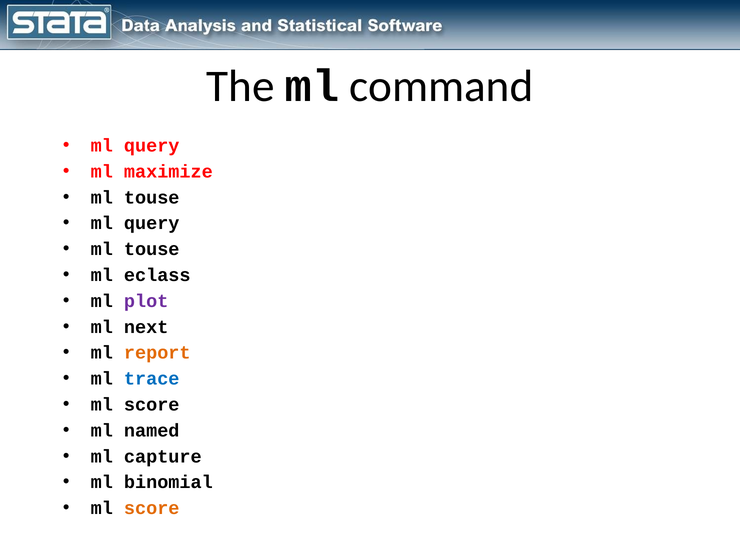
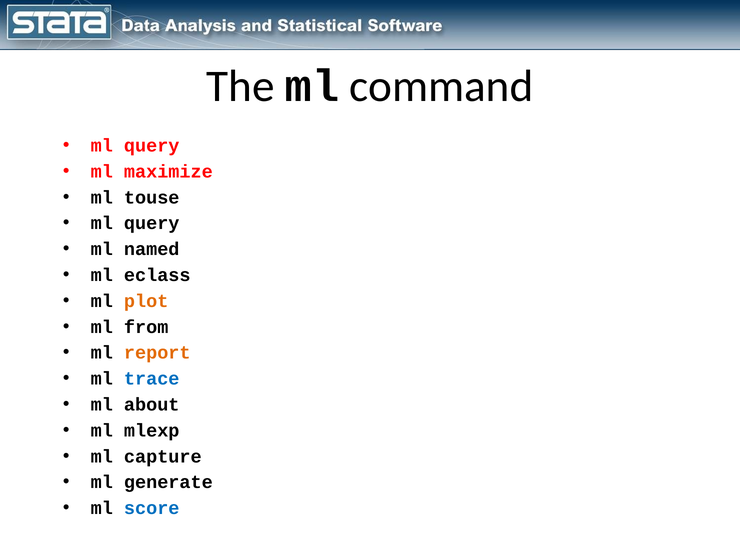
touse at (152, 249): touse -> named
plot colour: purple -> orange
next: next -> from
score at (152, 405): score -> about
named: named -> mlexp
binomial: binomial -> generate
score at (152, 508) colour: orange -> blue
